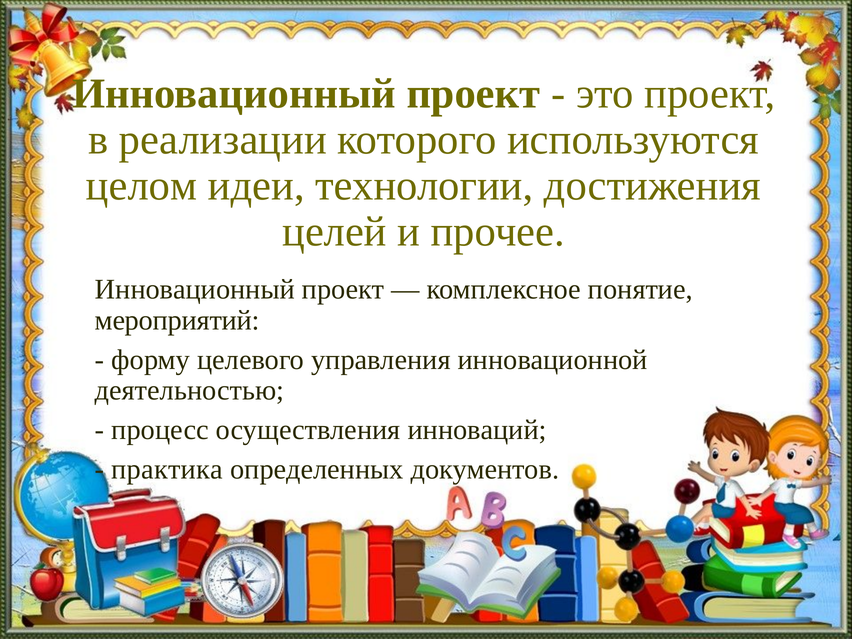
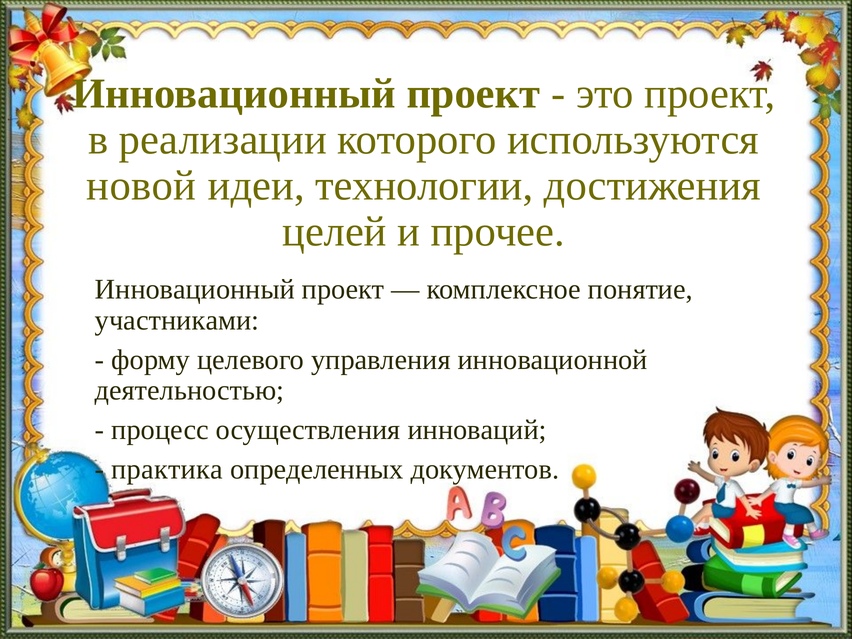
целом: целом -> новой
мероприятий: мероприятий -> участниками
